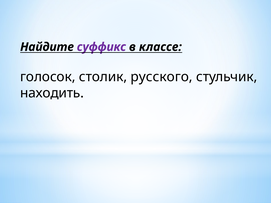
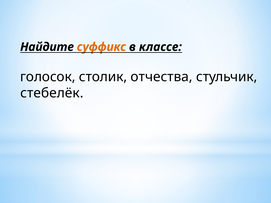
суффикс colour: purple -> orange
русского: русского -> отчества
находить: находить -> стебелёк
